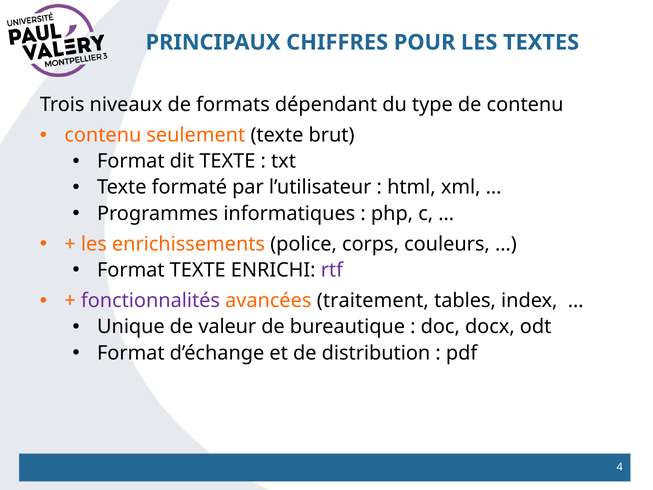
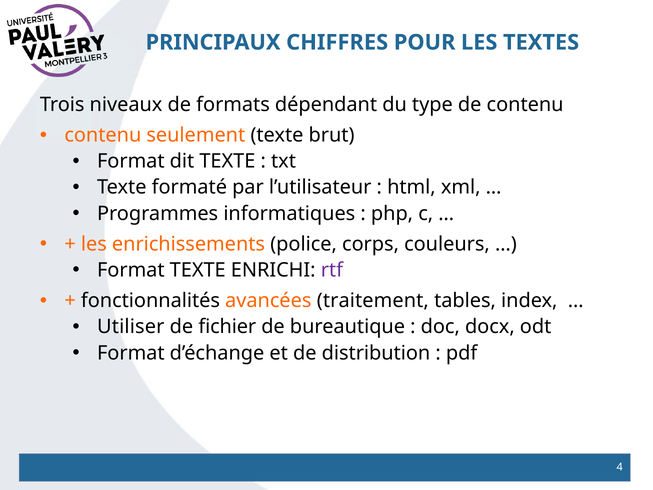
fonctionnalités colour: purple -> black
Unique: Unique -> Utiliser
valeur: valeur -> fichier
